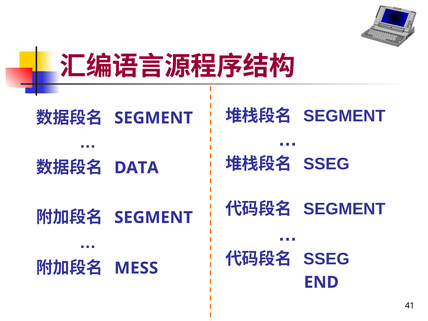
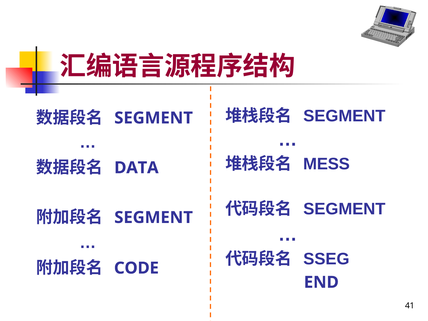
SSEG at (326, 164): SSEG -> MESS
MESS: MESS -> CODE
